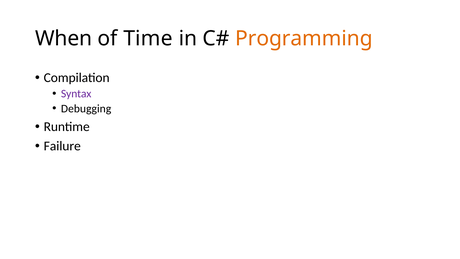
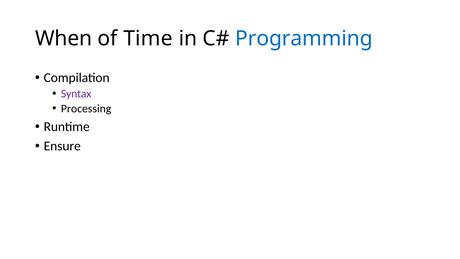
Programming colour: orange -> blue
Debugging: Debugging -> Processing
Failure: Failure -> Ensure
